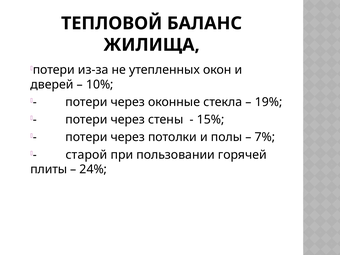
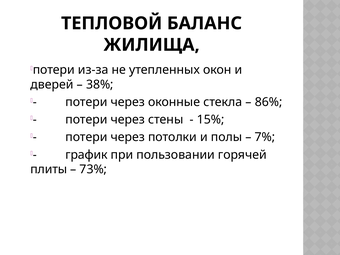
10%: 10% -> 38%
19%: 19% -> 86%
старой: старой -> график
24%: 24% -> 73%
